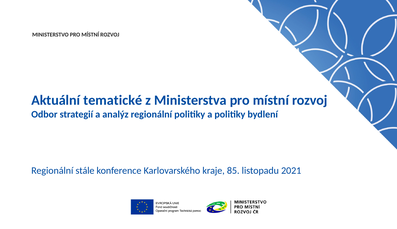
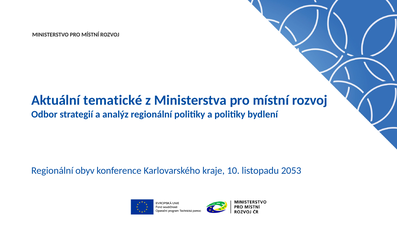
stále: stále -> obyv
85: 85 -> 10
2021: 2021 -> 2053
